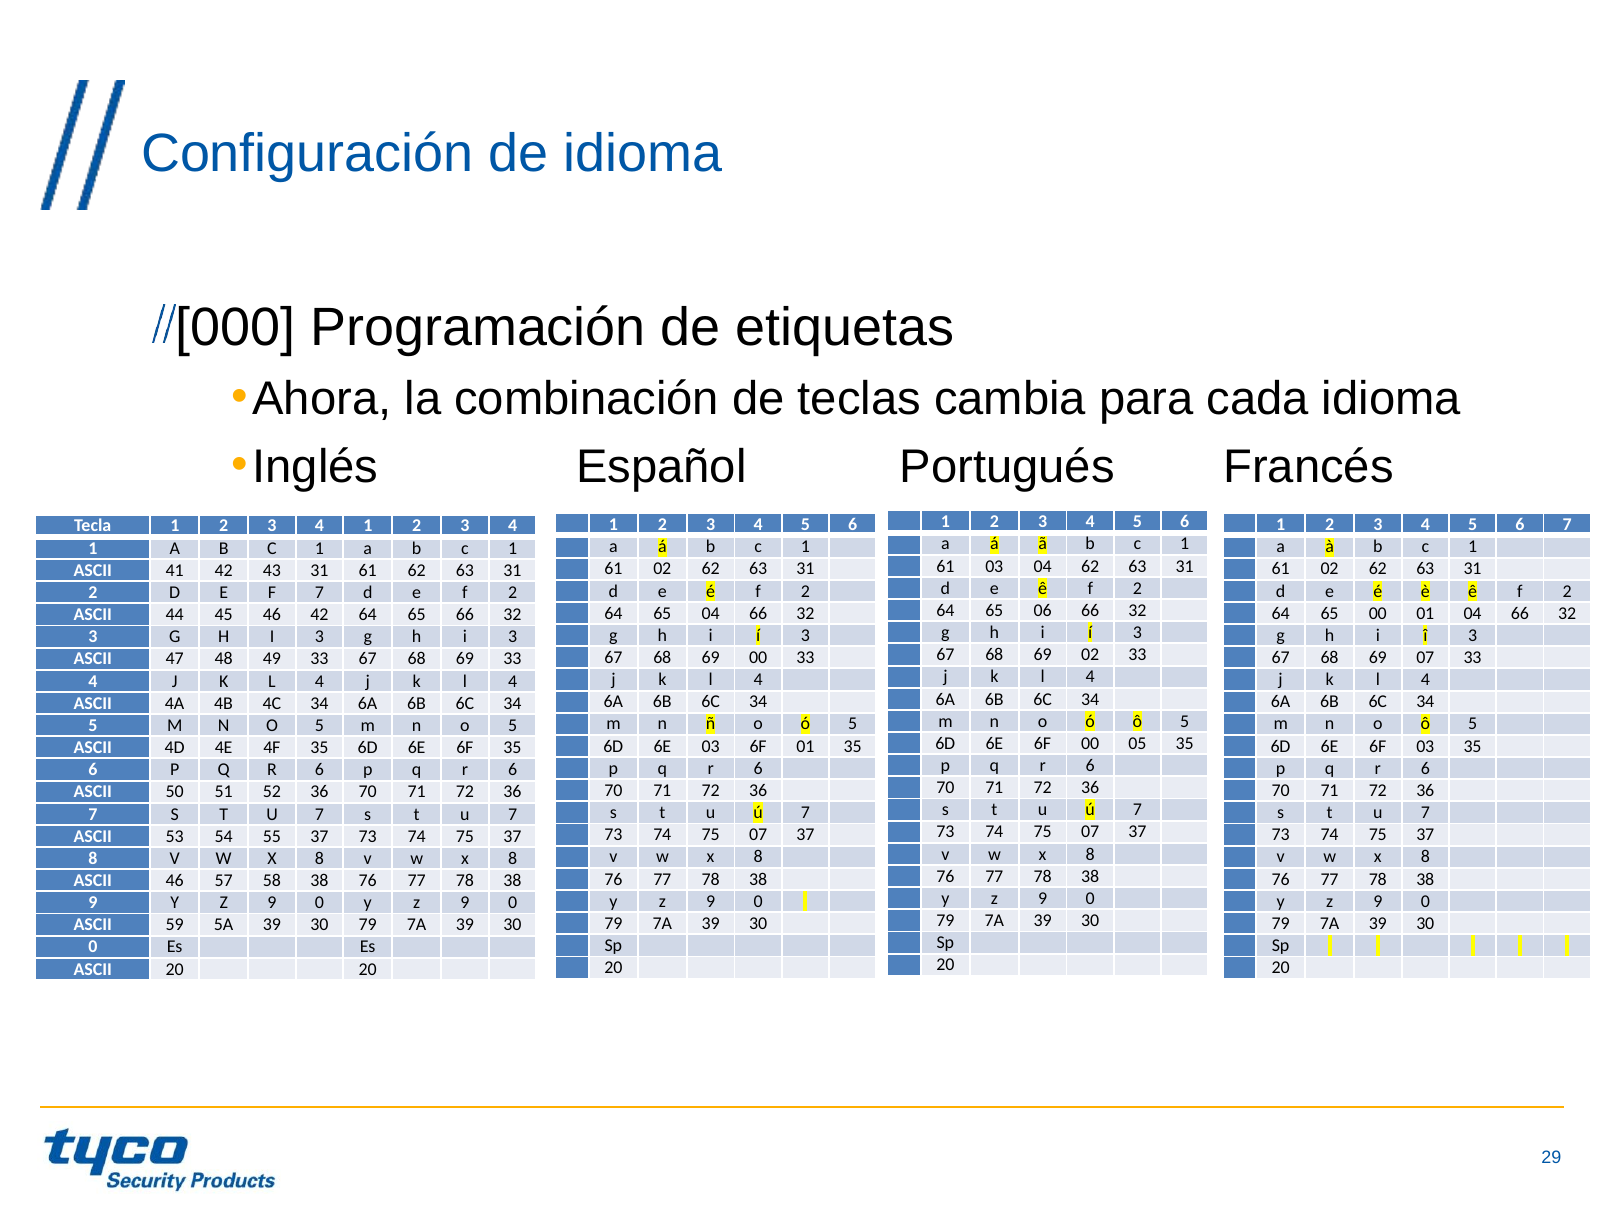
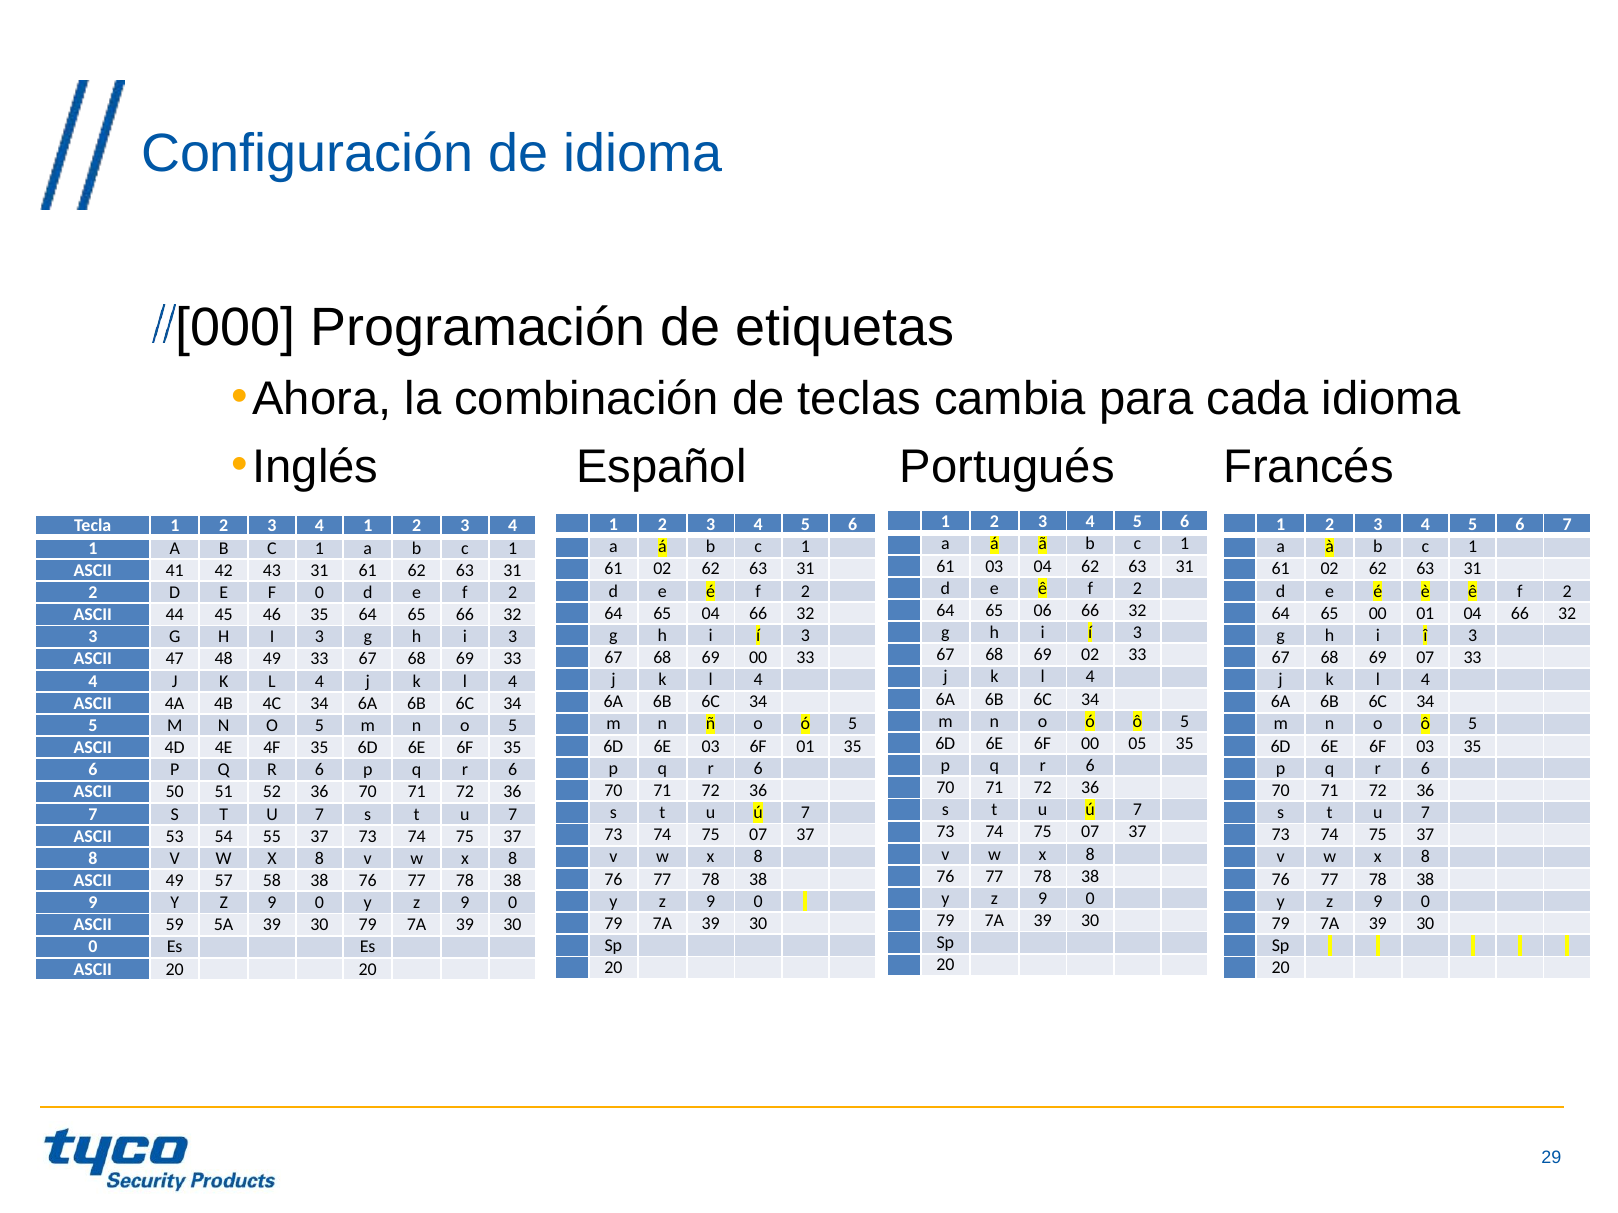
F 7: 7 -> 0
46 42: 42 -> 35
ASCII 46: 46 -> 49
